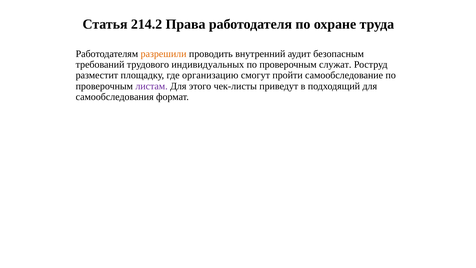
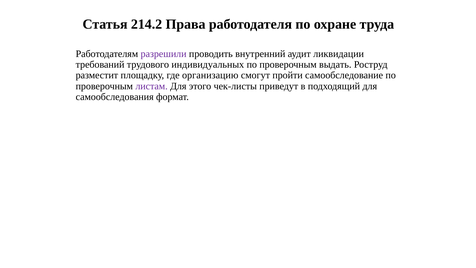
разрешили colour: orange -> purple
безопасным: безопасным -> ликвидации
служат: служат -> выдать
